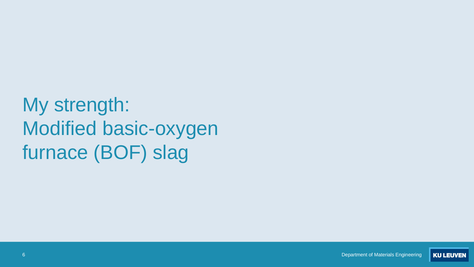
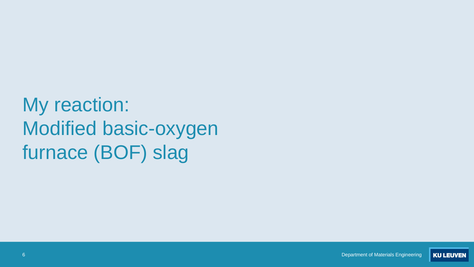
strength: strength -> reaction
